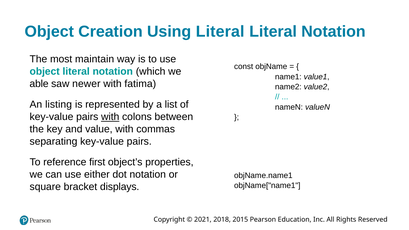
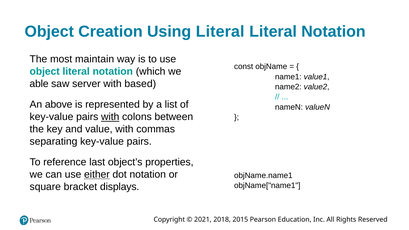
newer: newer -> server
fatima: fatima -> based
listing: listing -> above
first: first -> last
either underline: none -> present
